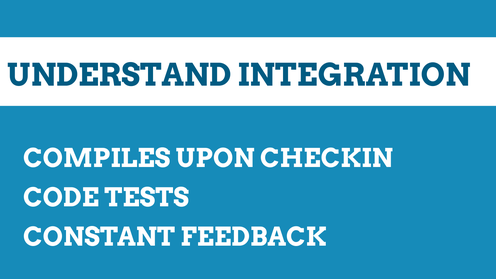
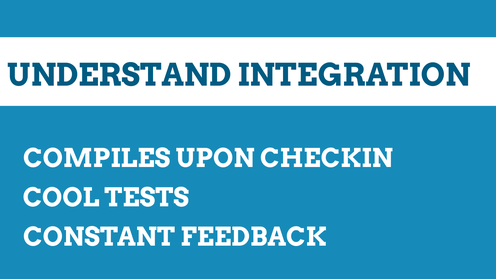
CODE: CODE -> COOL
